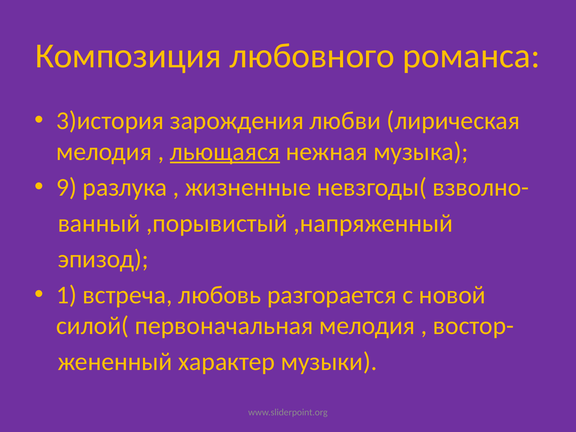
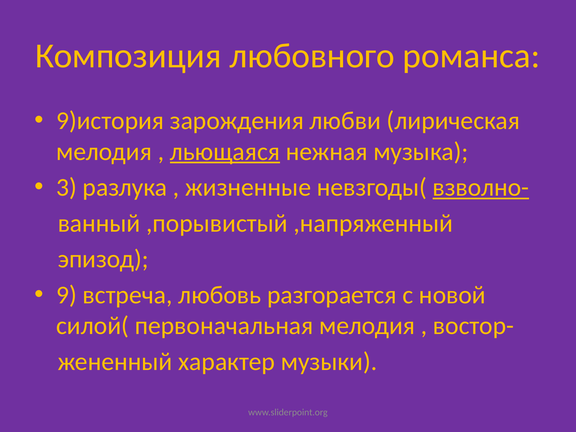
3)история: 3)история -> 9)история
9: 9 -> 3
взволно- underline: none -> present
1: 1 -> 9
